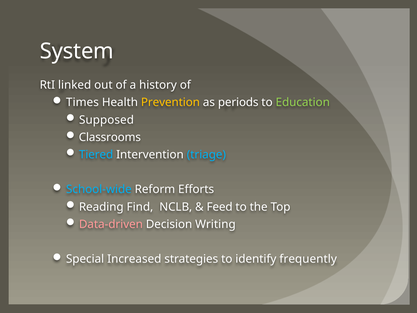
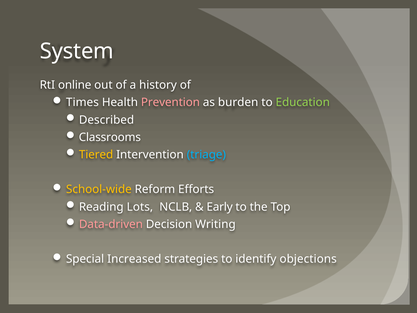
linked: linked -> online
Prevention colour: yellow -> pink
periods: periods -> burden
Supposed: Supposed -> Described
Tiered colour: light blue -> yellow
School-wide colour: light blue -> yellow
Find: Find -> Lots
Feed: Feed -> Early
frequently: frequently -> objections
